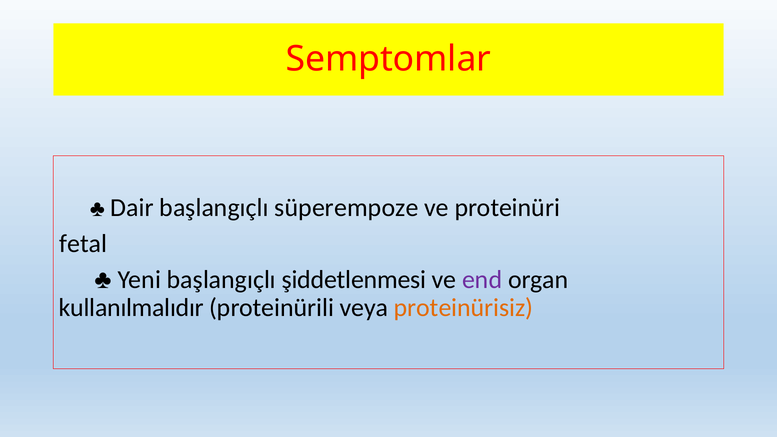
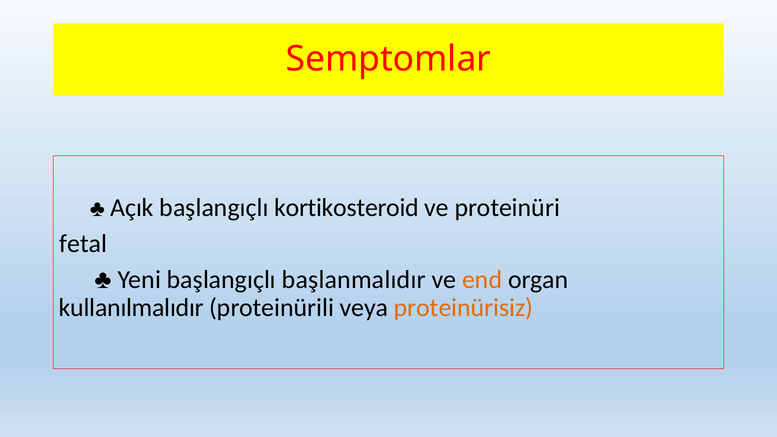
Dair: Dair -> Açık
süperempoze: süperempoze -> kortikosteroid
şiddetlenmesi: şiddetlenmesi -> başlanmalıdır
end colour: purple -> orange
